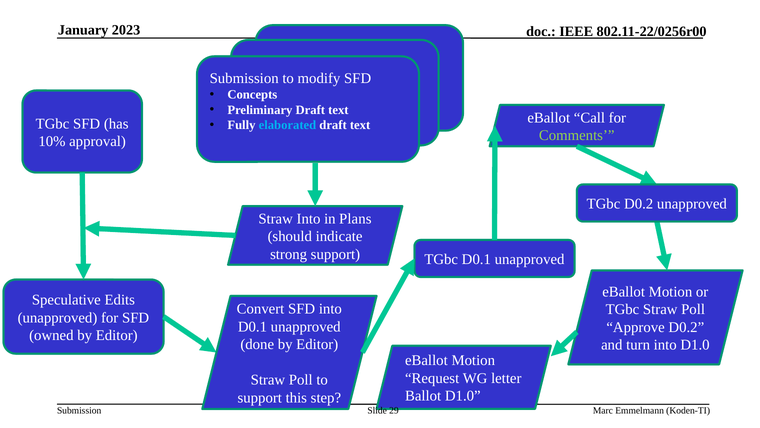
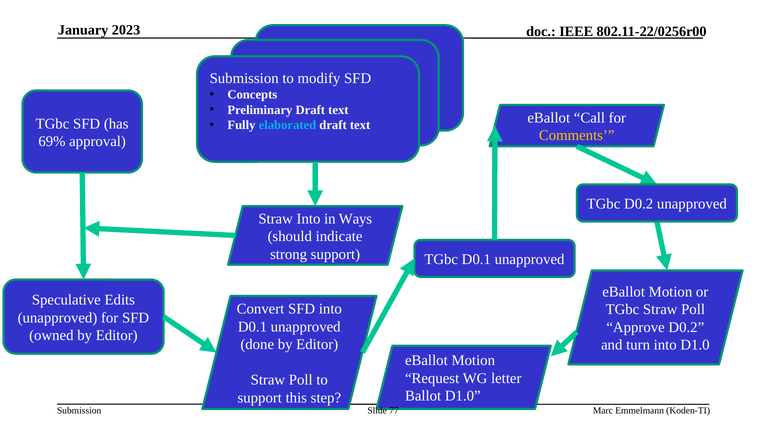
Comments colour: light green -> yellow
10%: 10% -> 69%
Plans: Plans -> Ways
29: 29 -> 77
